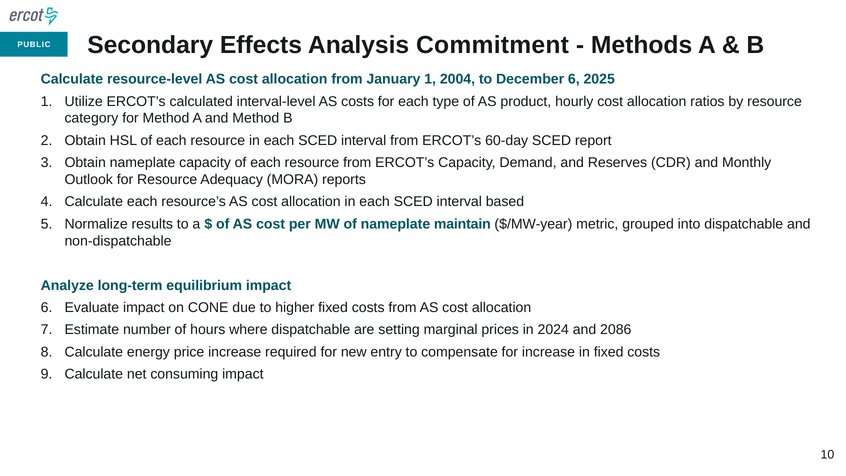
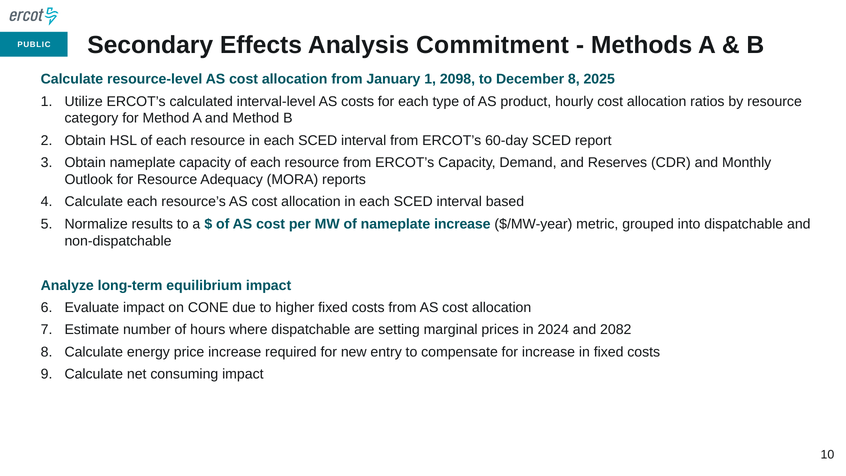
2004: 2004 -> 2098
December 6: 6 -> 8
nameplate maintain: maintain -> increase
2086: 2086 -> 2082
